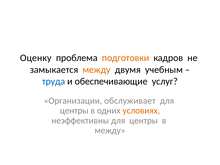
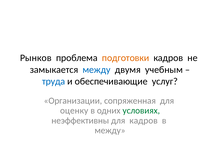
Оценку: Оценку -> Рынков
между at (97, 70) colour: orange -> blue
обслуживает: обслуживает -> сопряженная
центры at (74, 111): центры -> оценку
условиях colour: orange -> green
неэффективны для центры: центры -> кадров
